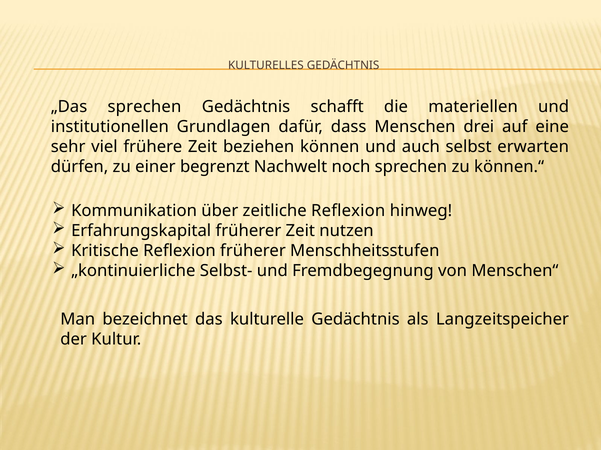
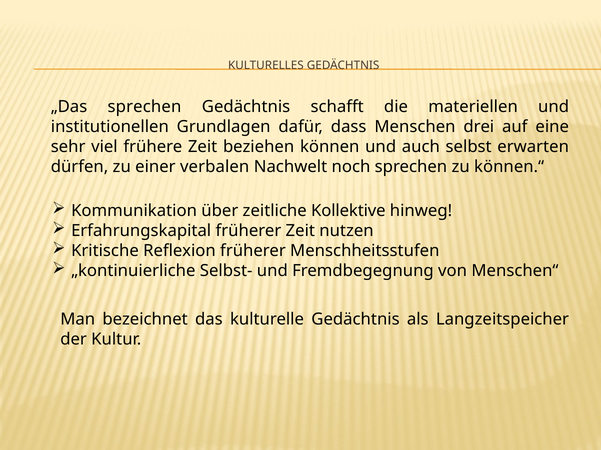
begrenzt: begrenzt -> verbalen
zeitliche Reflexion: Reflexion -> Kollektive
